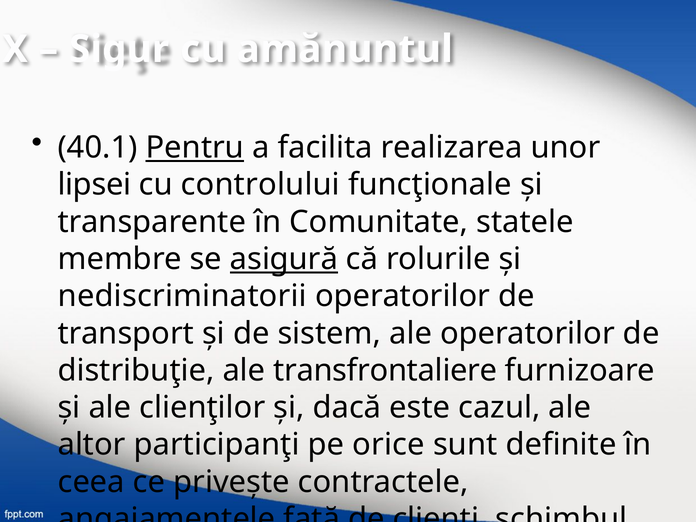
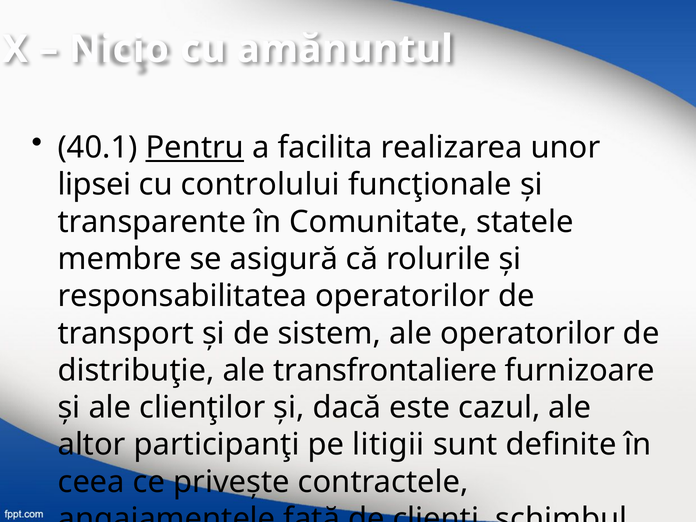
Sigur: Sigur -> Nicio
asigură underline: present -> none
nediscriminatorii at (182, 296): nediscriminatorii -> responsabilitatea
orice: orice -> litigii
